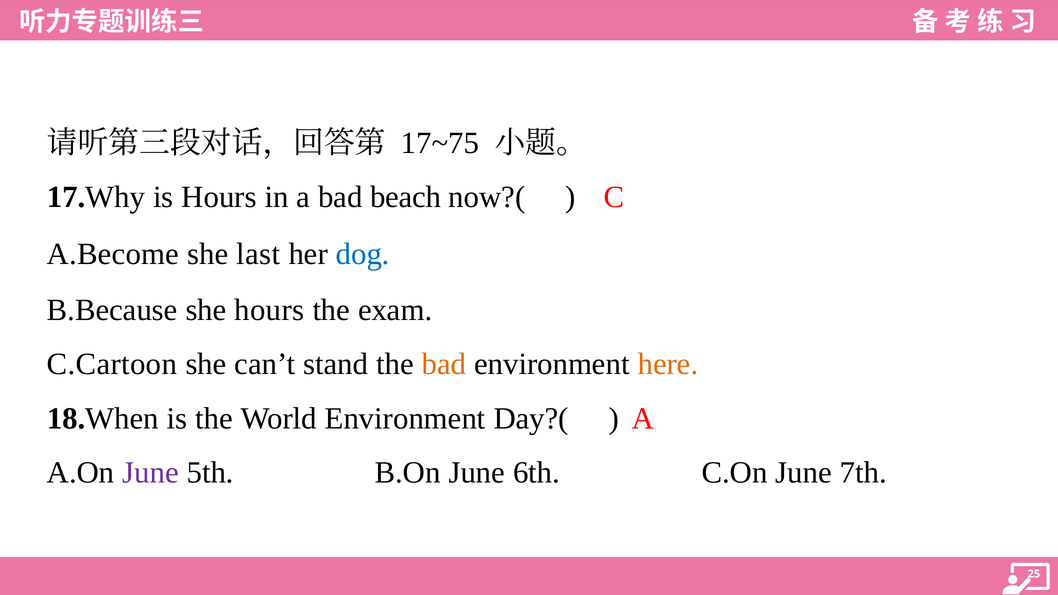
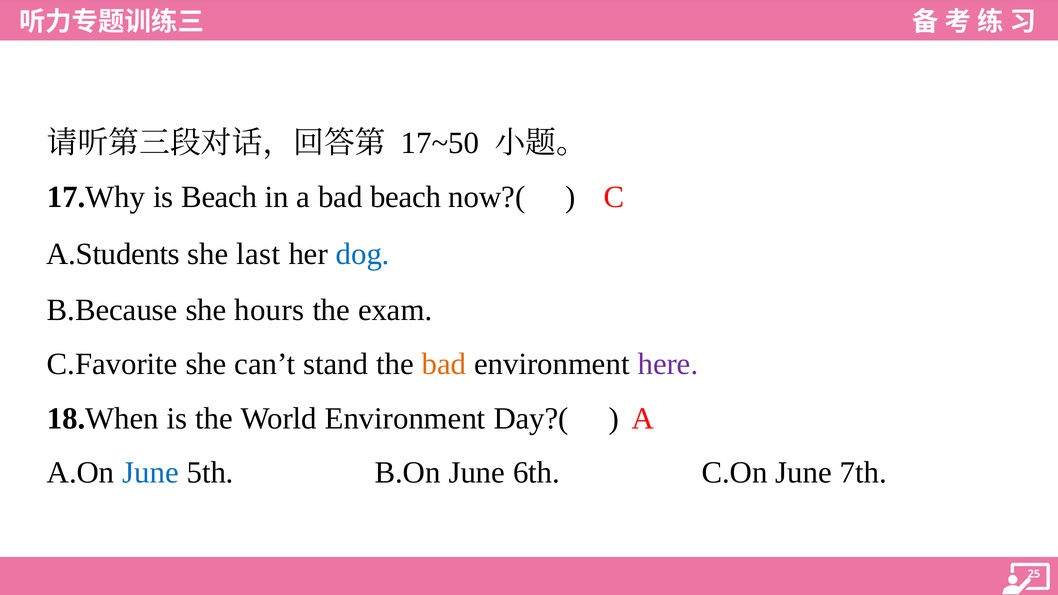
17~75: 17~75 -> 17~50
is Hours: Hours -> Beach
A.Become: A.Become -> A.Students
C.Cartoon: C.Cartoon -> C.Favorite
here colour: orange -> purple
June at (151, 473) colour: purple -> blue
